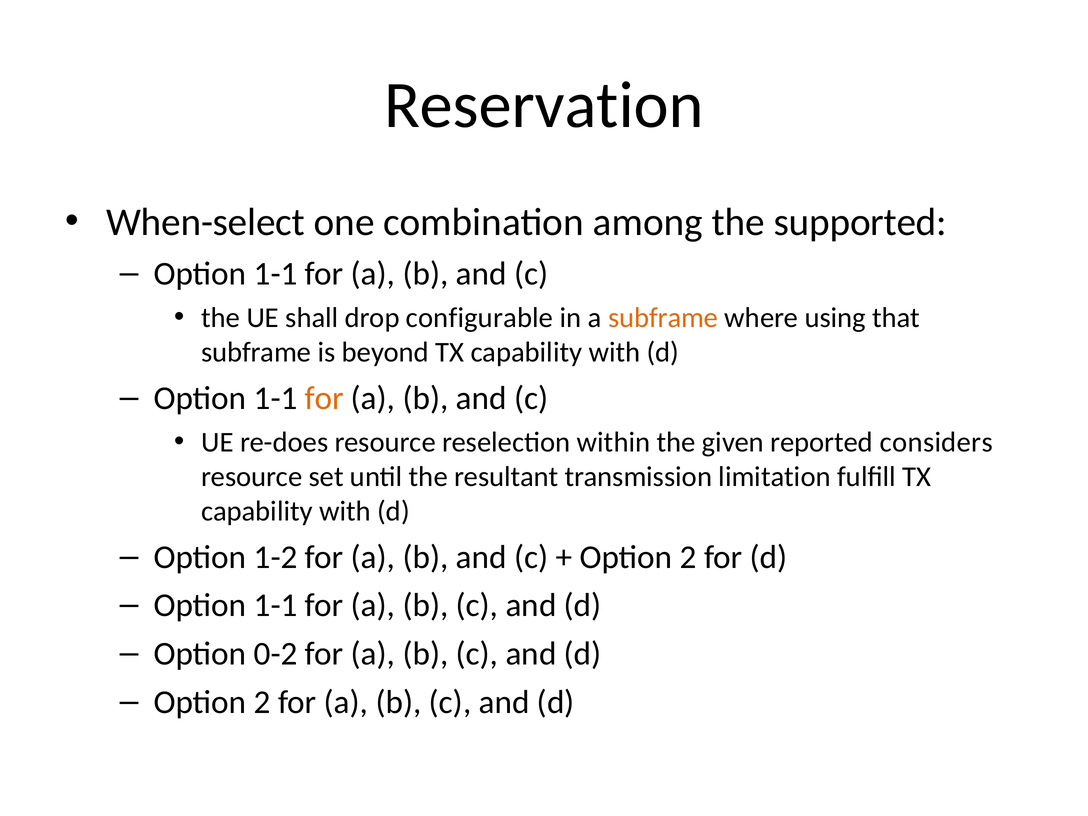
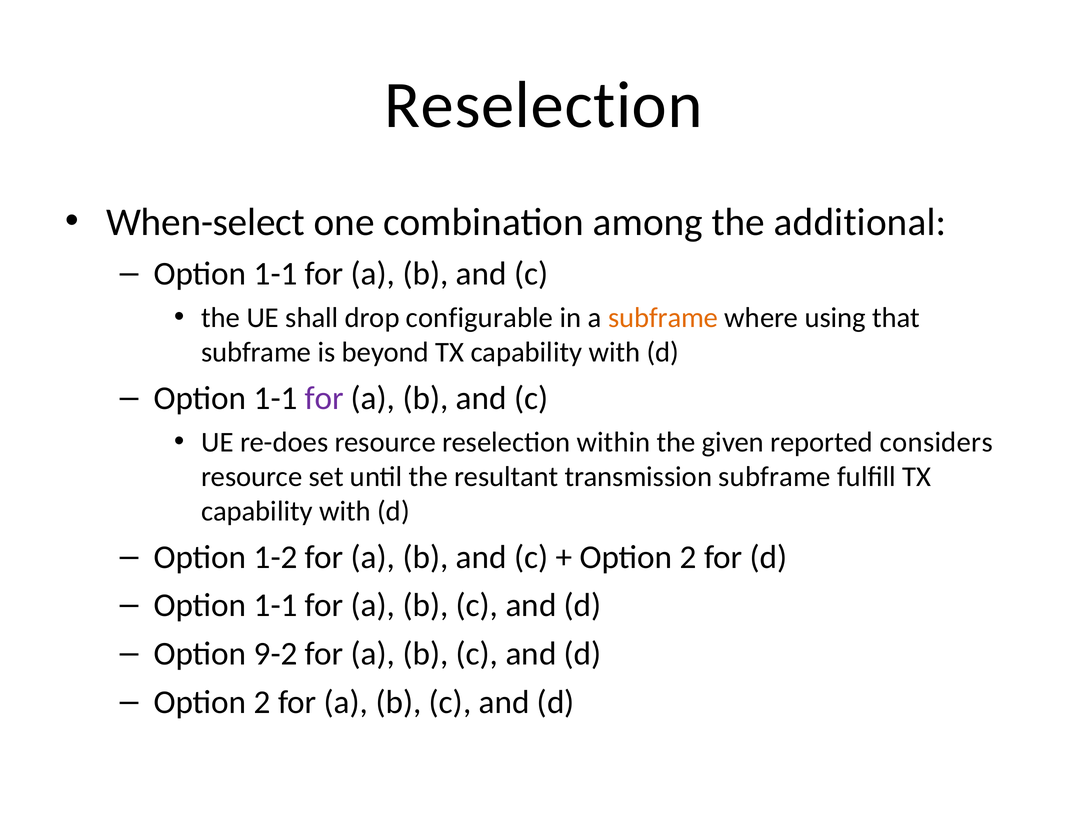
Reservation at (544, 105): Reservation -> Reselection
supported: supported -> additional
for at (324, 398) colour: orange -> purple
transmission limitation: limitation -> subframe
0-2: 0-2 -> 9-2
